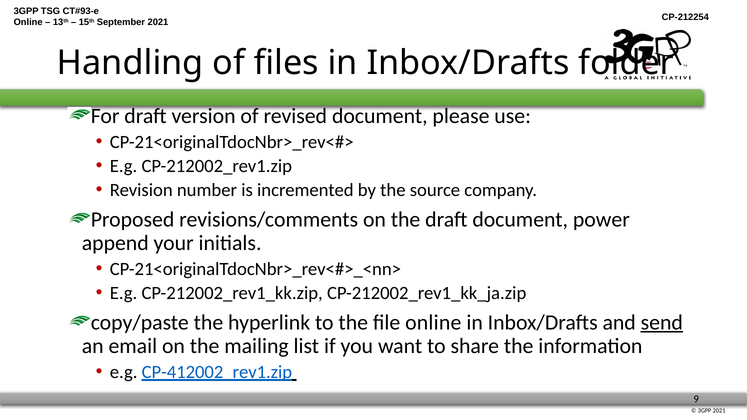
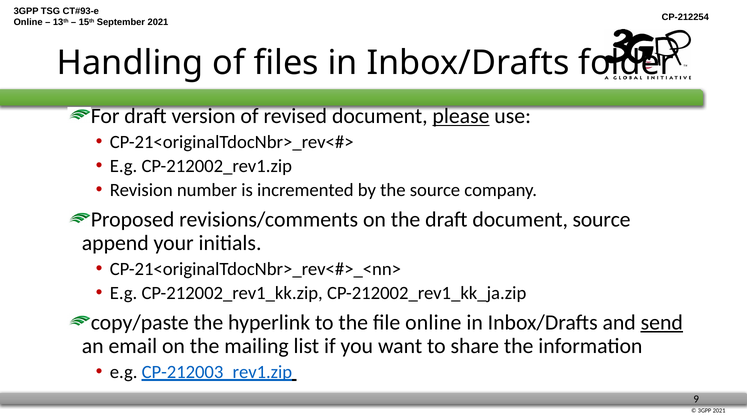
please underline: none -> present
document power: power -> source
CP-412002_rev1.zip: CP-412002_rev1.zip -> CP-212003_rev1.zip
